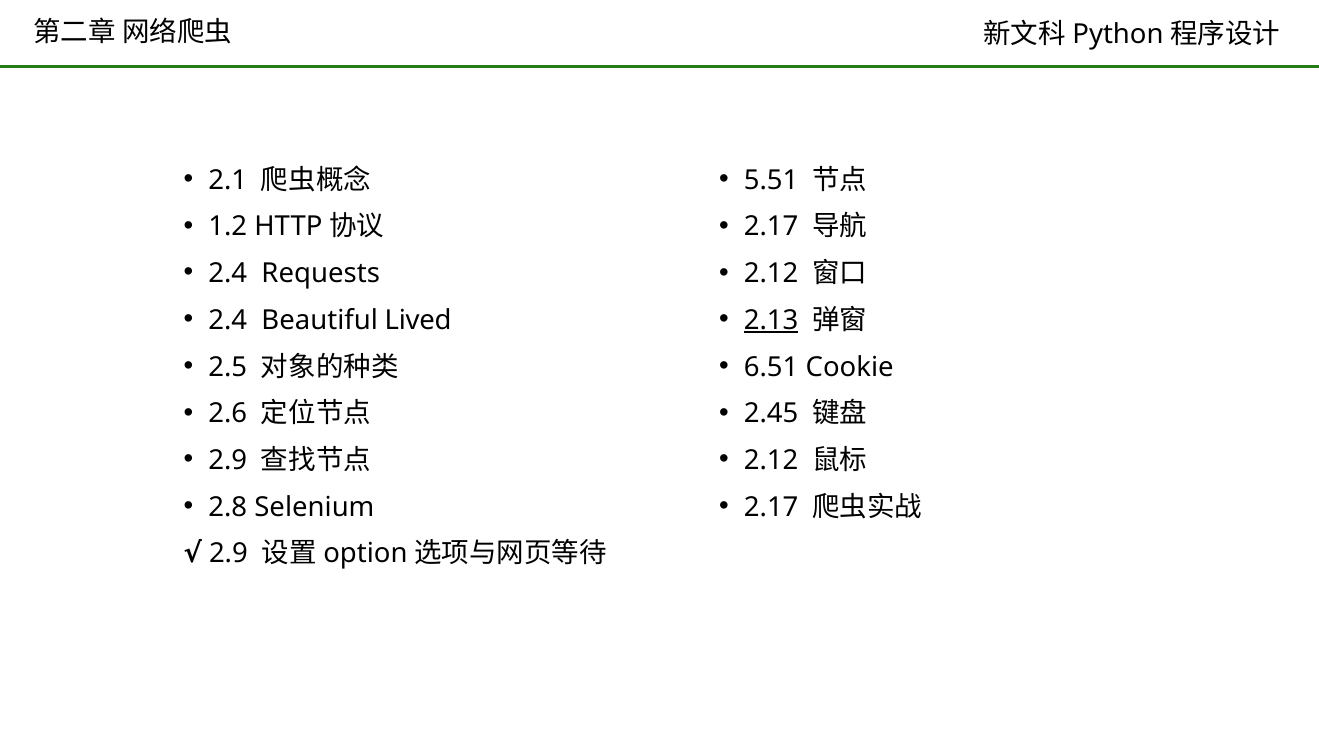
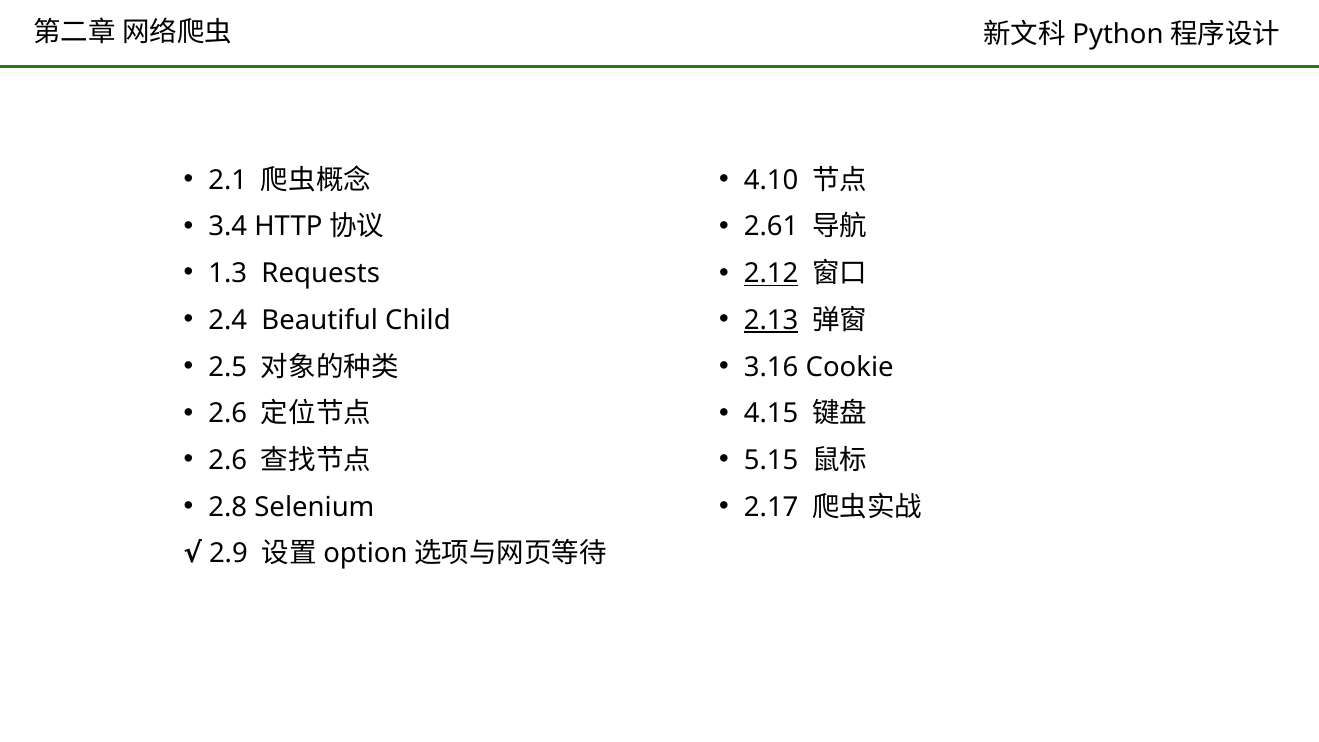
5.51: 5.51 -> 4.10
1.2: 1.2 -> 3.4
2.17 at (771, 227): 2.17 -> 2.61
2.4 at (228, 273): 2.4 -> 1.3
2.12 at (771, 273) underline: none -> present
Lived: Lived -> Child
6.51: 6.51 -> 3.16
2.45: 2.45 -> 4.15
2.9 at (228, 460): 2.9 -> 2.6
2.12 at (771, 460): 2.12 -> 5.15
